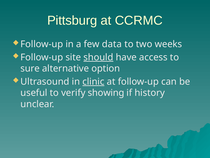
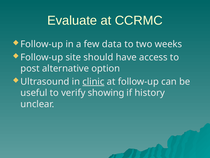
Pittsburg: Pittsburg -> Evaluate
should underline: present -> none
sure: sure -> post
